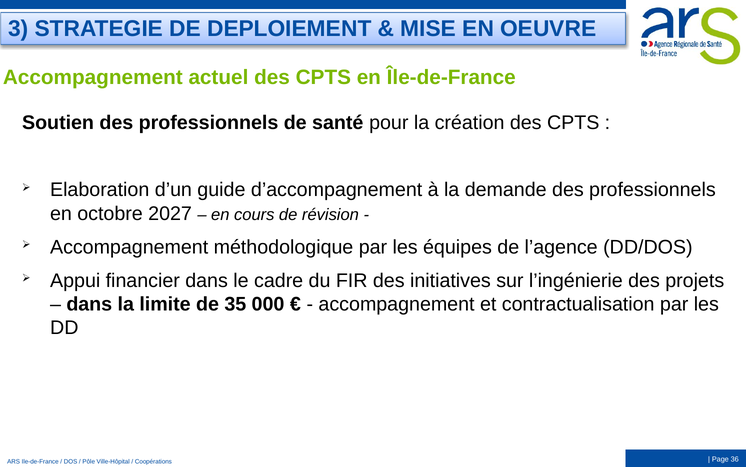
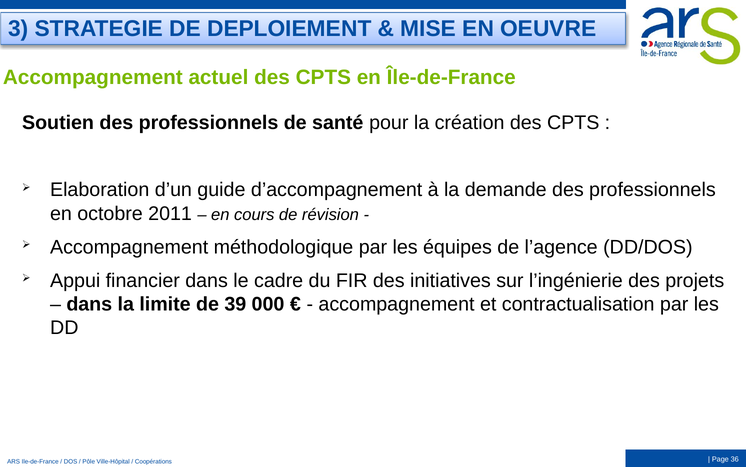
2027: 2027 -> 2011
35: 35 -> 39
